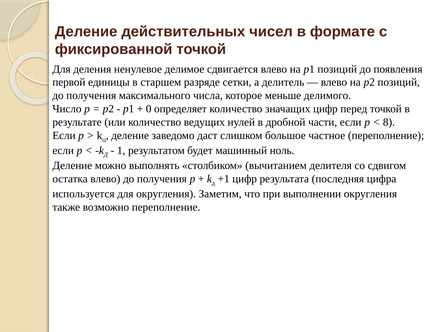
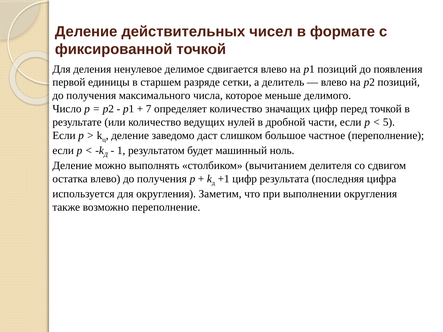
0: 0 -> 7
8: 8 -> 5
